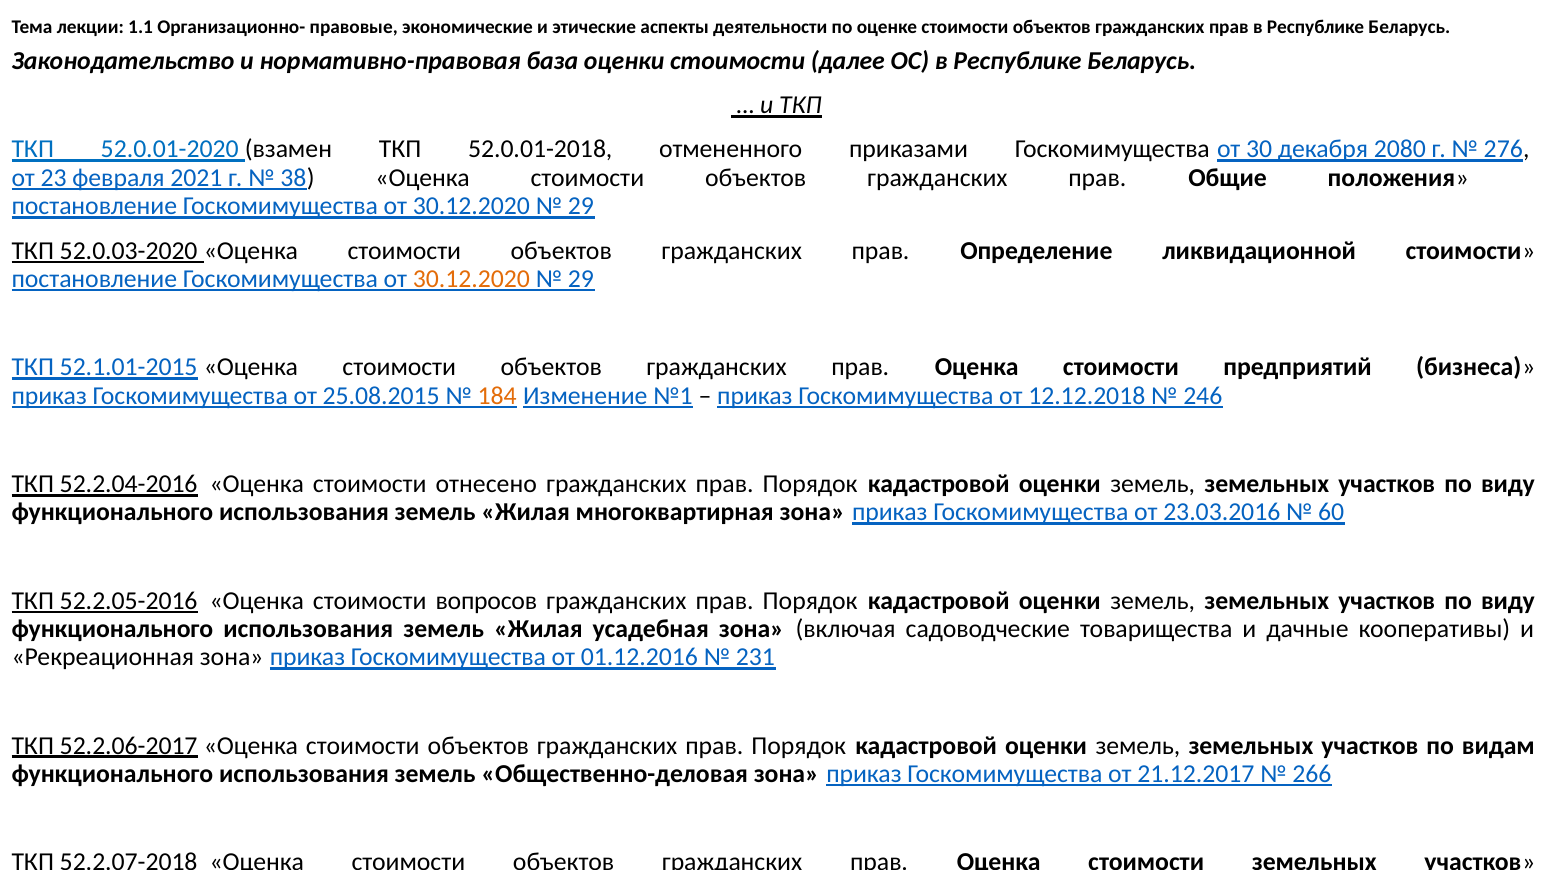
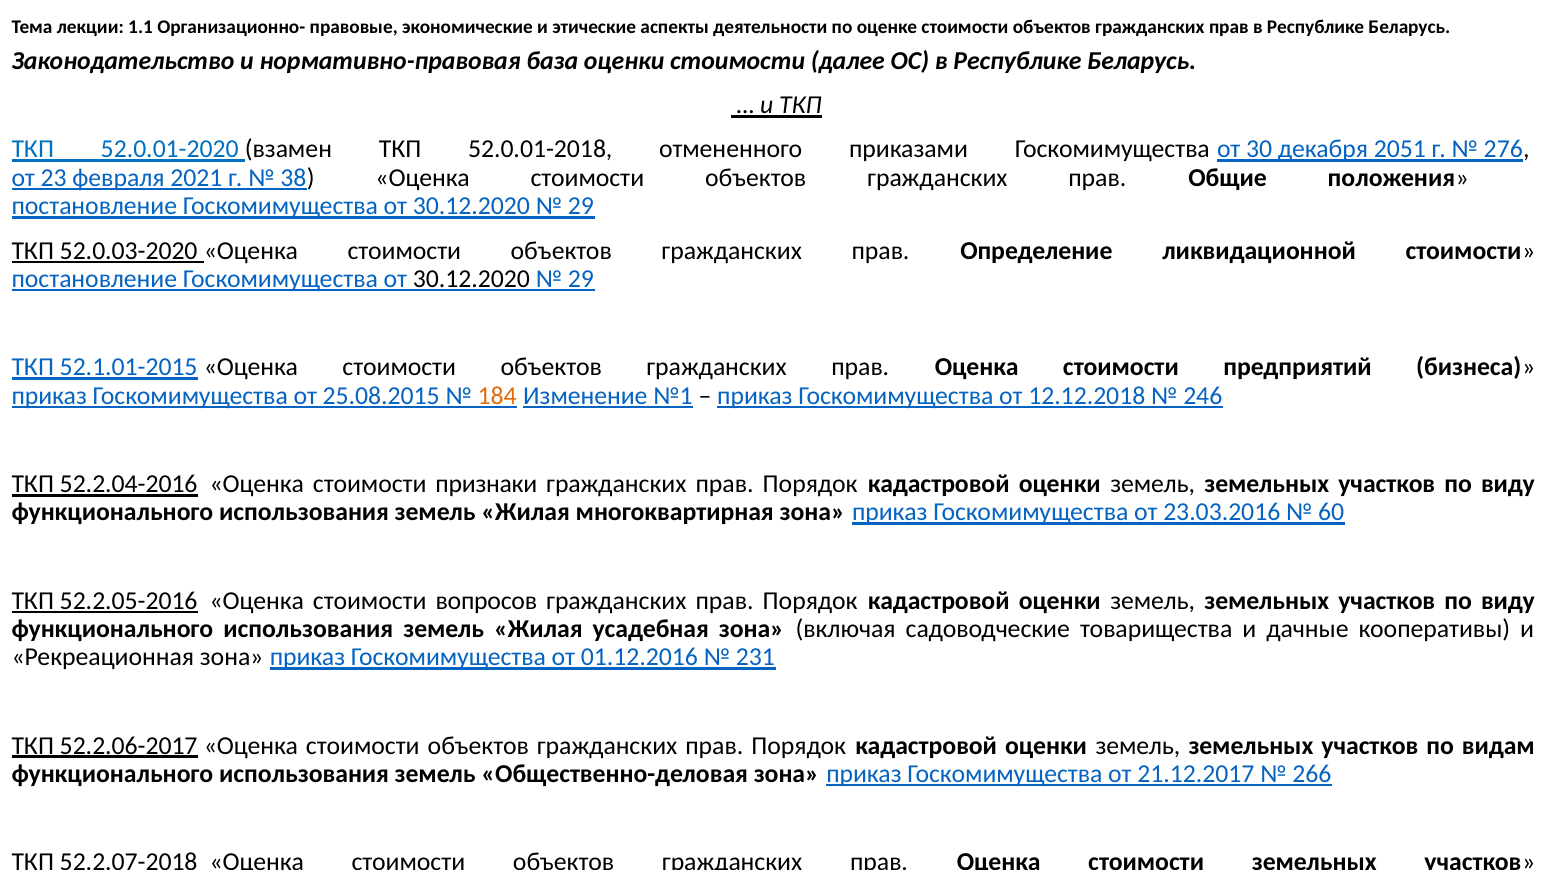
2080: 2080 -> 2051
30.12.2020 at (471, 279) colour: orange -> black
отнесено: отнесено -> признаки
